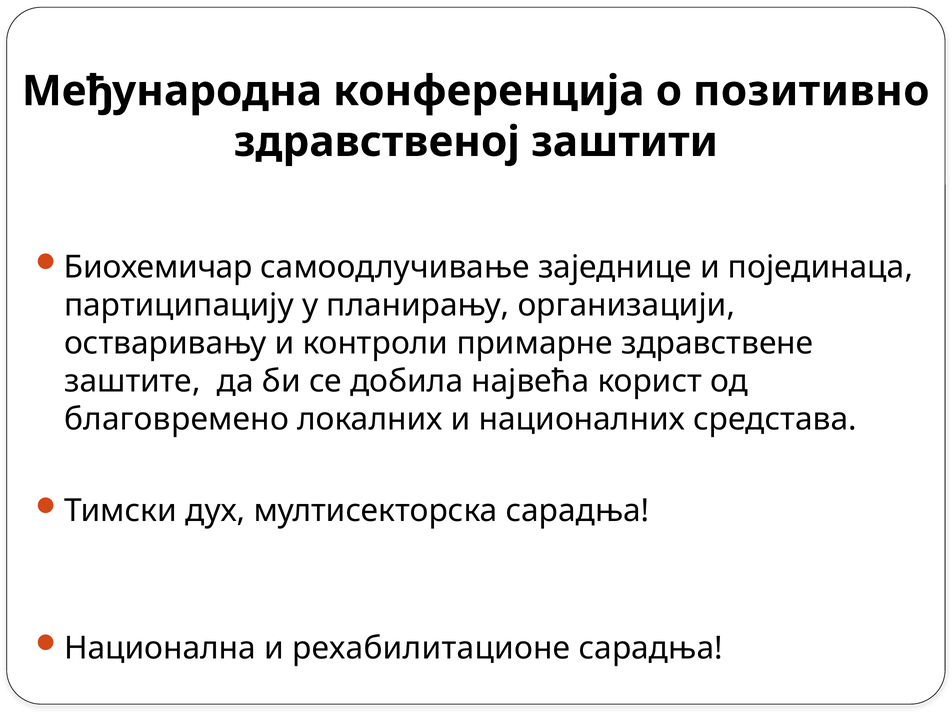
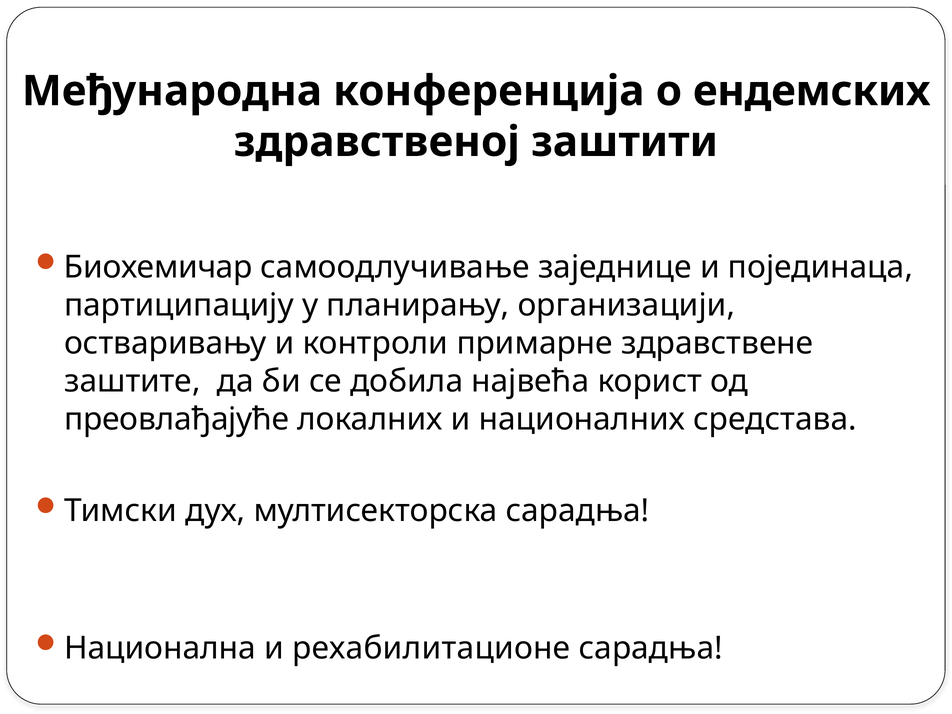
позитивно: позитивно -> ендемских
благовремено: благовремено -> преовлађајуће
